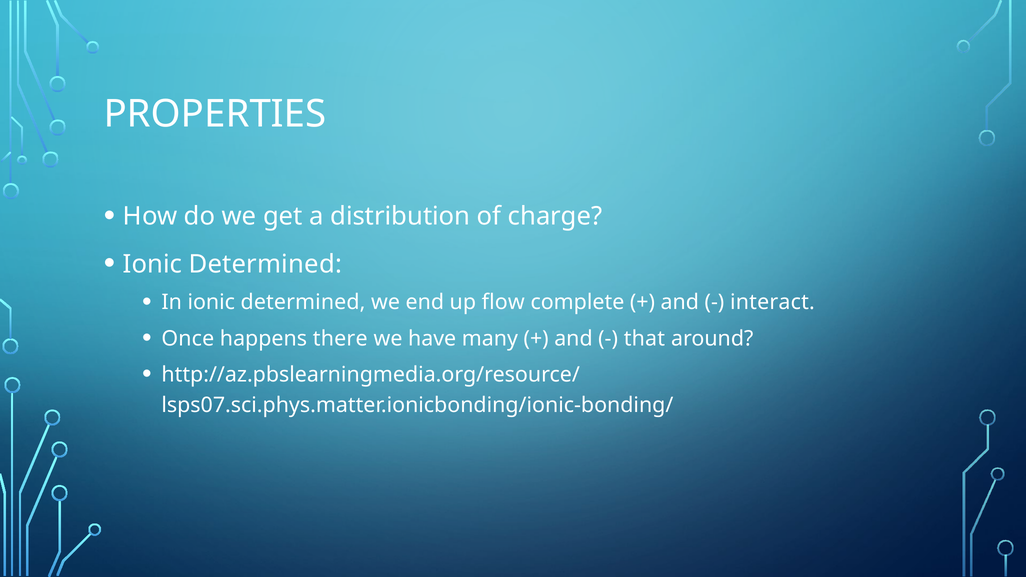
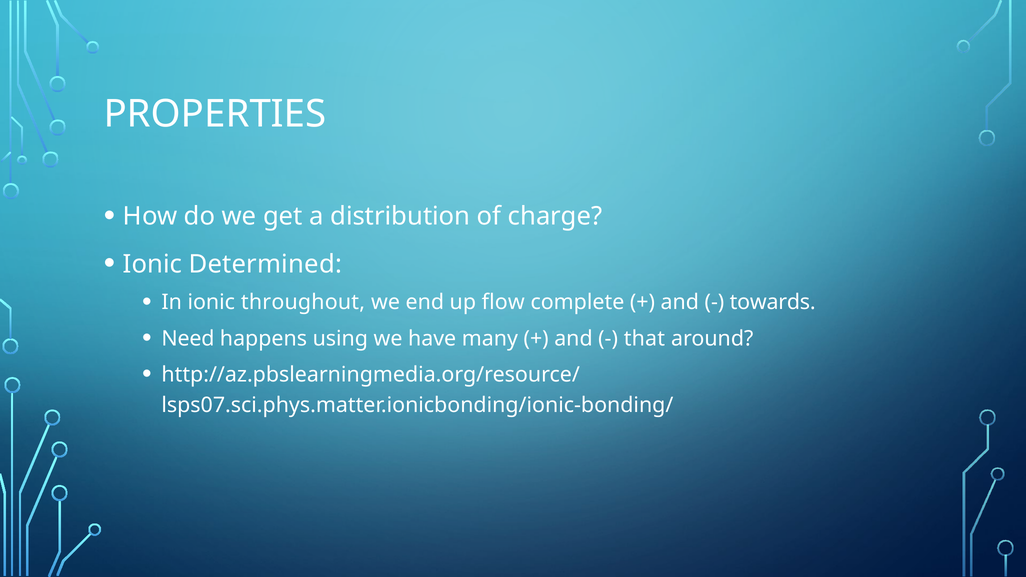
In ionic determined: determined -> throughout
interact: interact -> towards
Once: Once -> Need
there: there -> using
